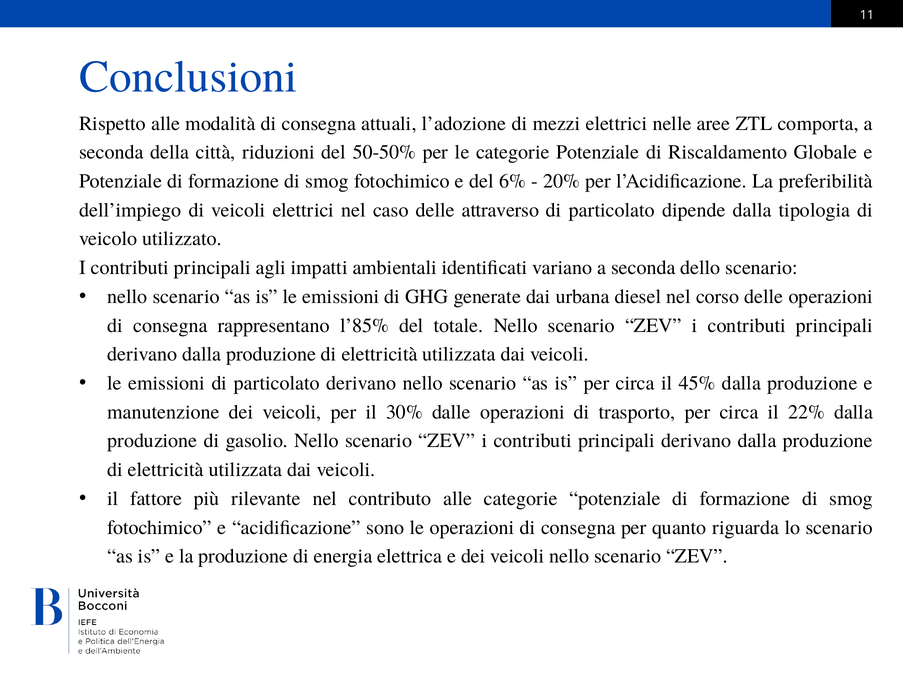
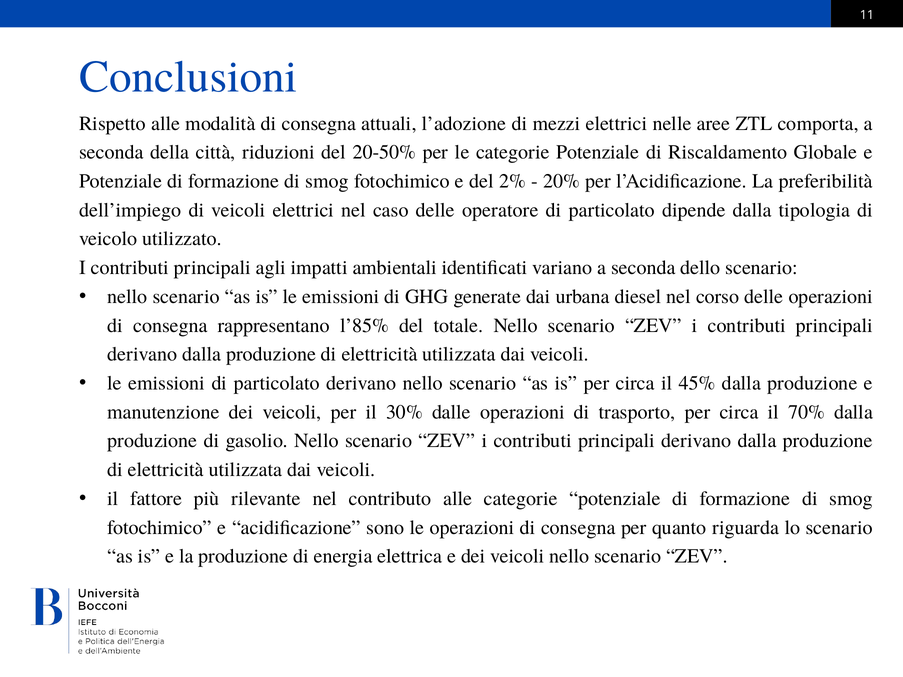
50-50%: 50-50% -> 20-50%
6%: 6% -> 2%
attraverso: attraverso -> operatore
22%: 22% -> 70%
